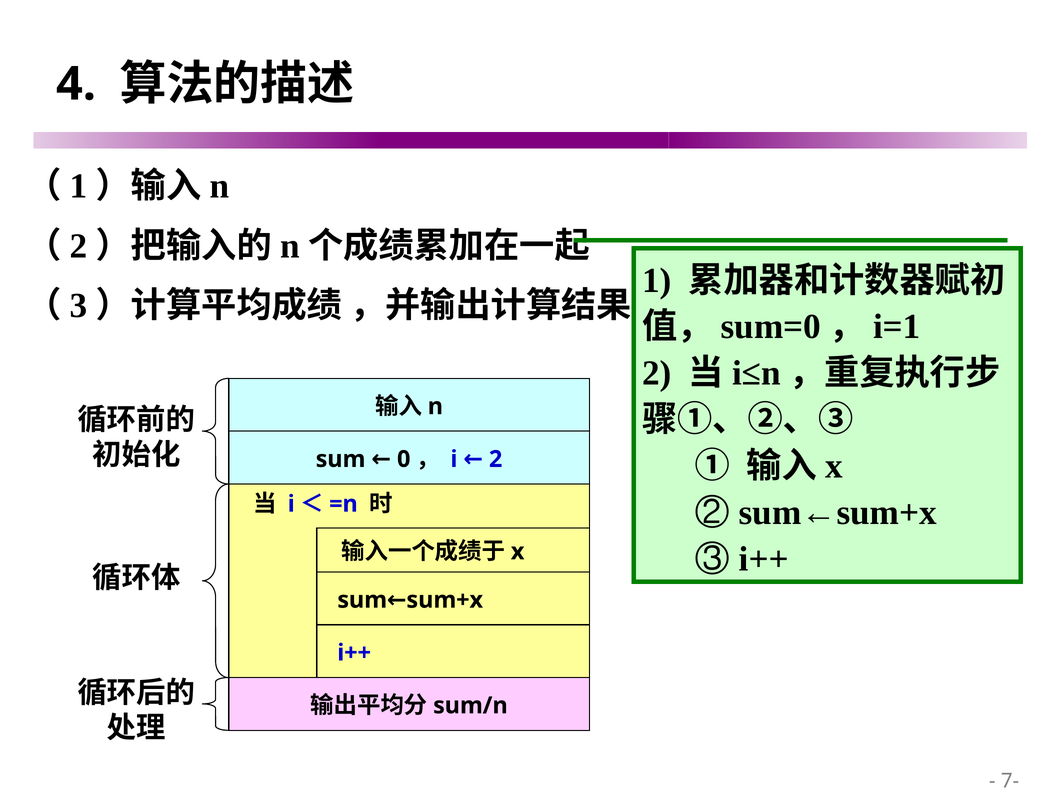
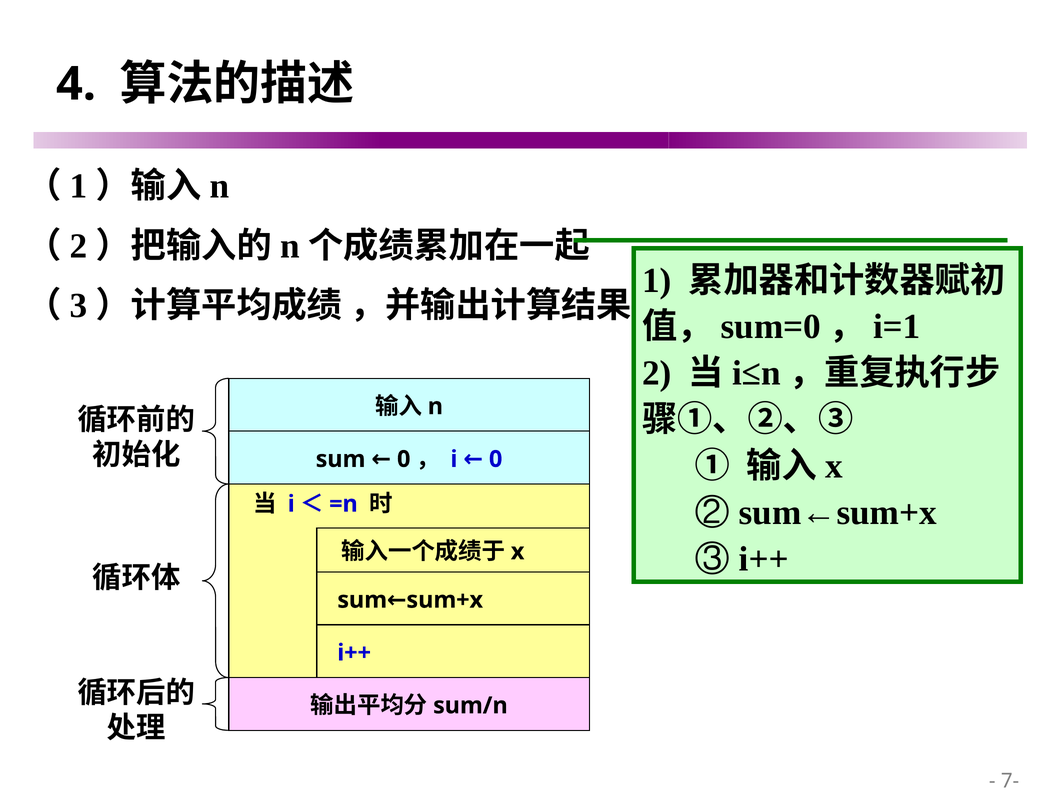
i 2: 2 -> 0
